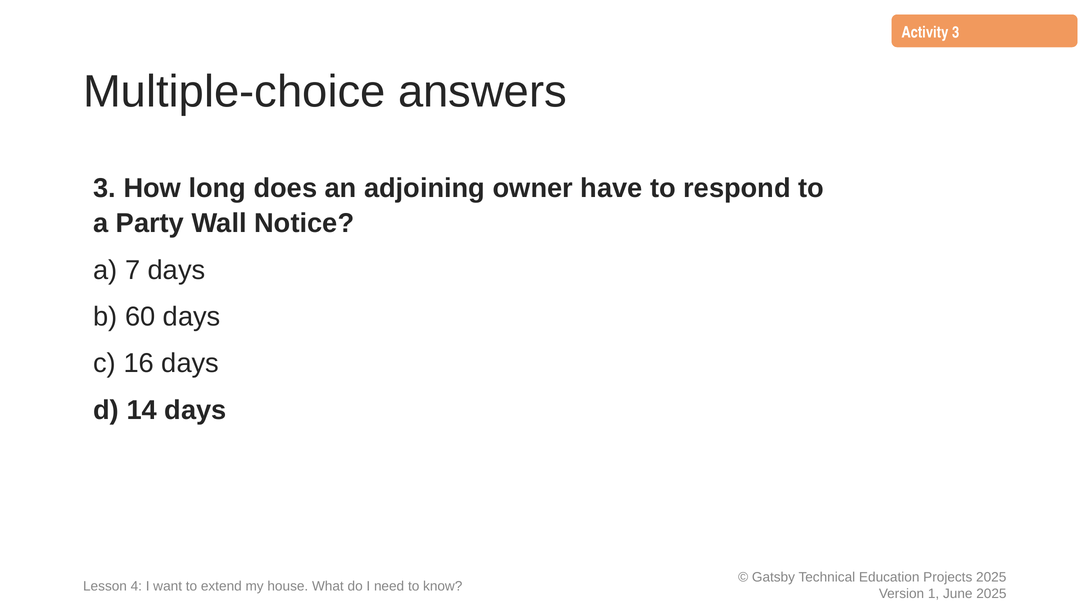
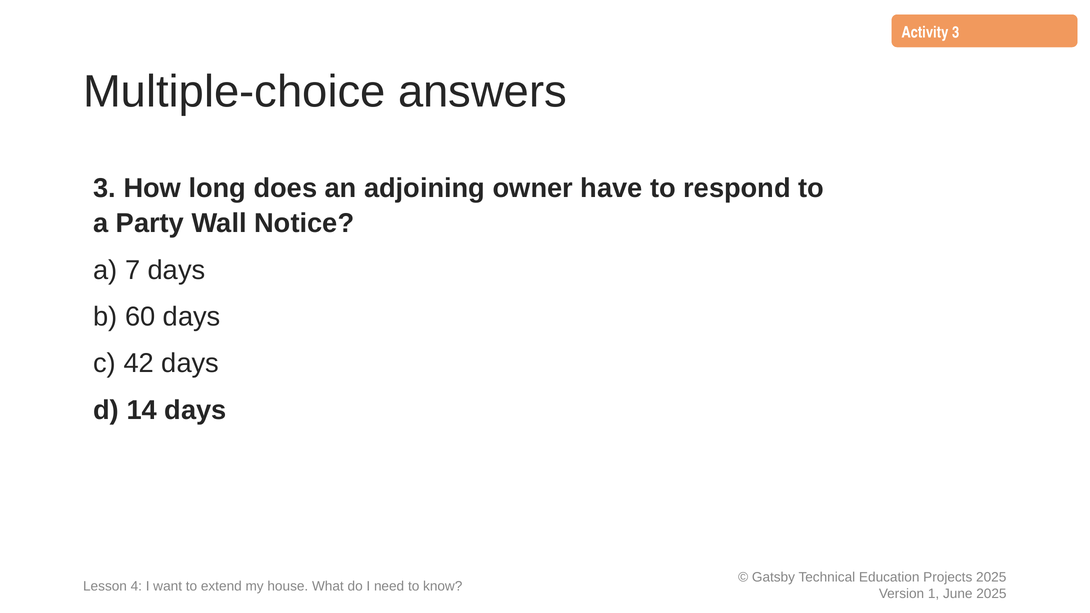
16: 16 -> 42
